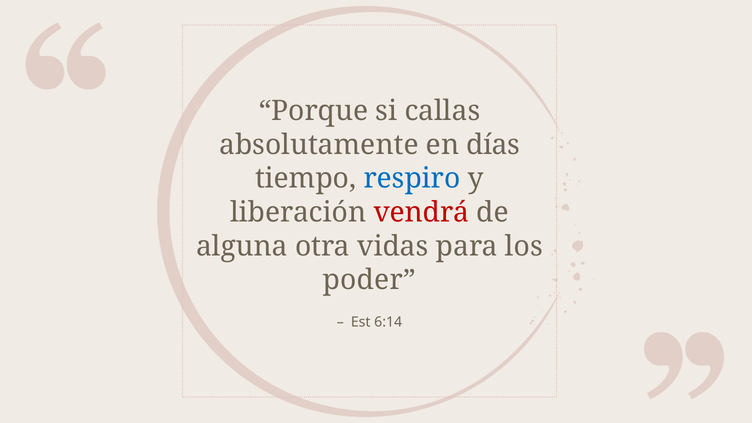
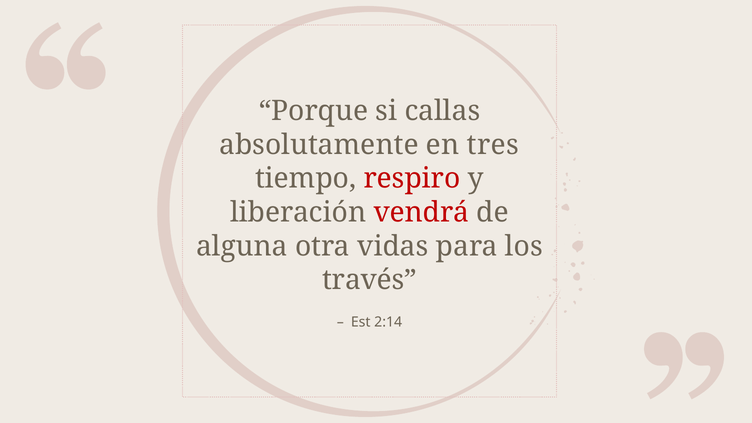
días: días -> tres
respiro colour: blue -> red
poder: poder -> través
6:14: 6:14 -> 2:14
